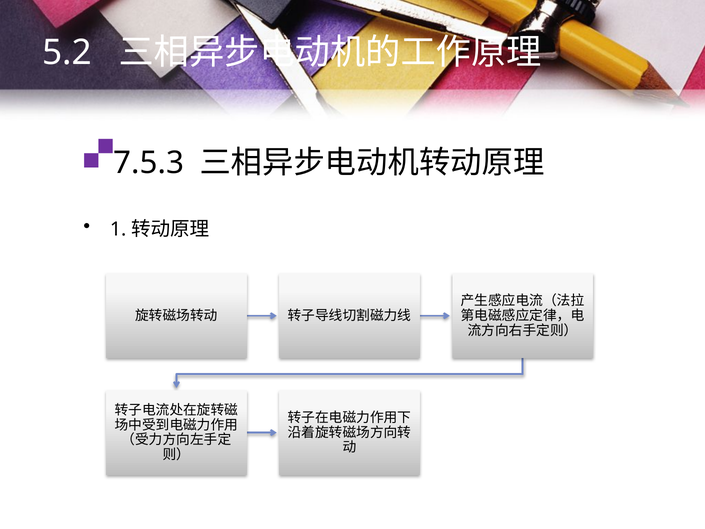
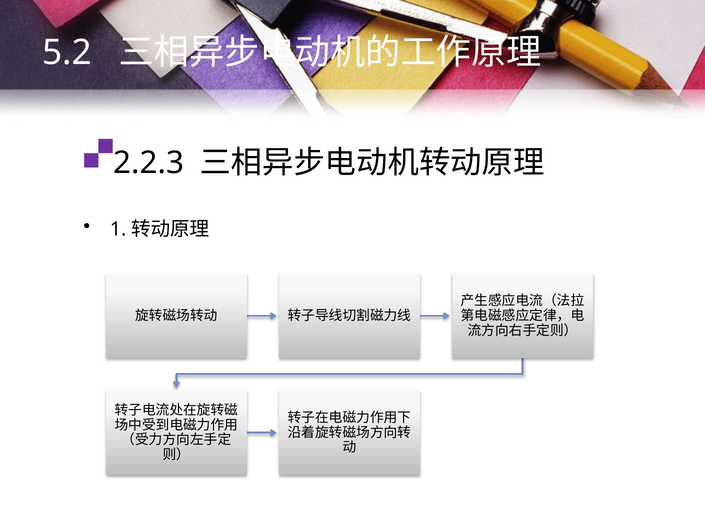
7.5.3: 7.5.3 -> 2.2.3
